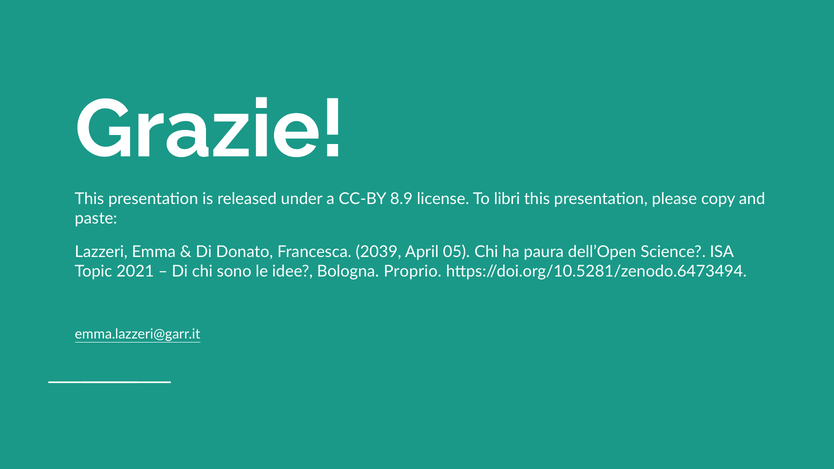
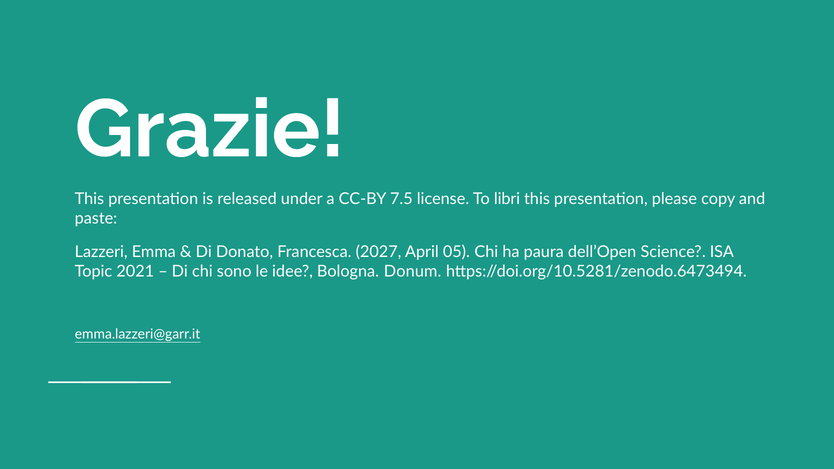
8.9: 8.9 -> 7.5
2039: 2039 -> 2027
Proprio: Proprio -> Donum
